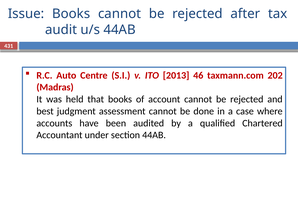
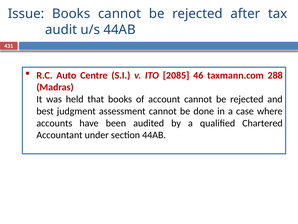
2013: 2013 -> 2085
202: 202 -> 288
